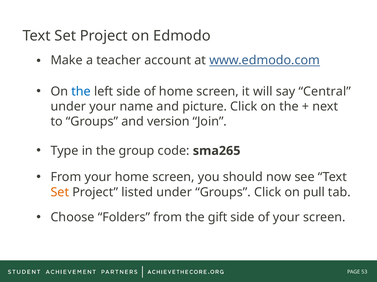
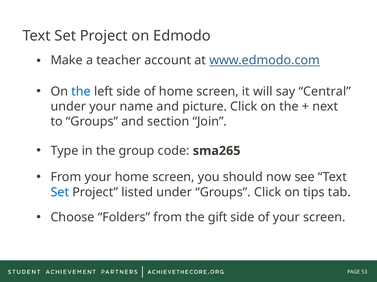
version: version -> section
Set at (60, 193) colour: orange -> blue
pull: pull -> tips
